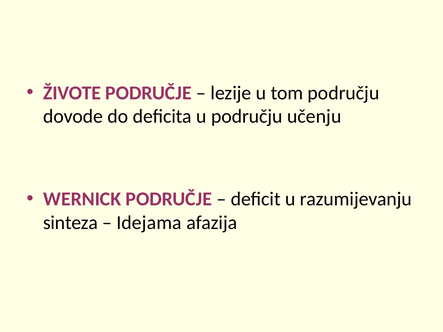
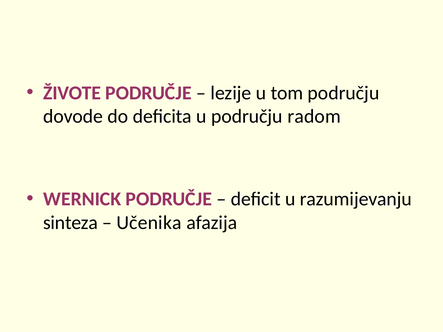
učenju: učenju -> radom
Idejama: Idejama -> Učenika
